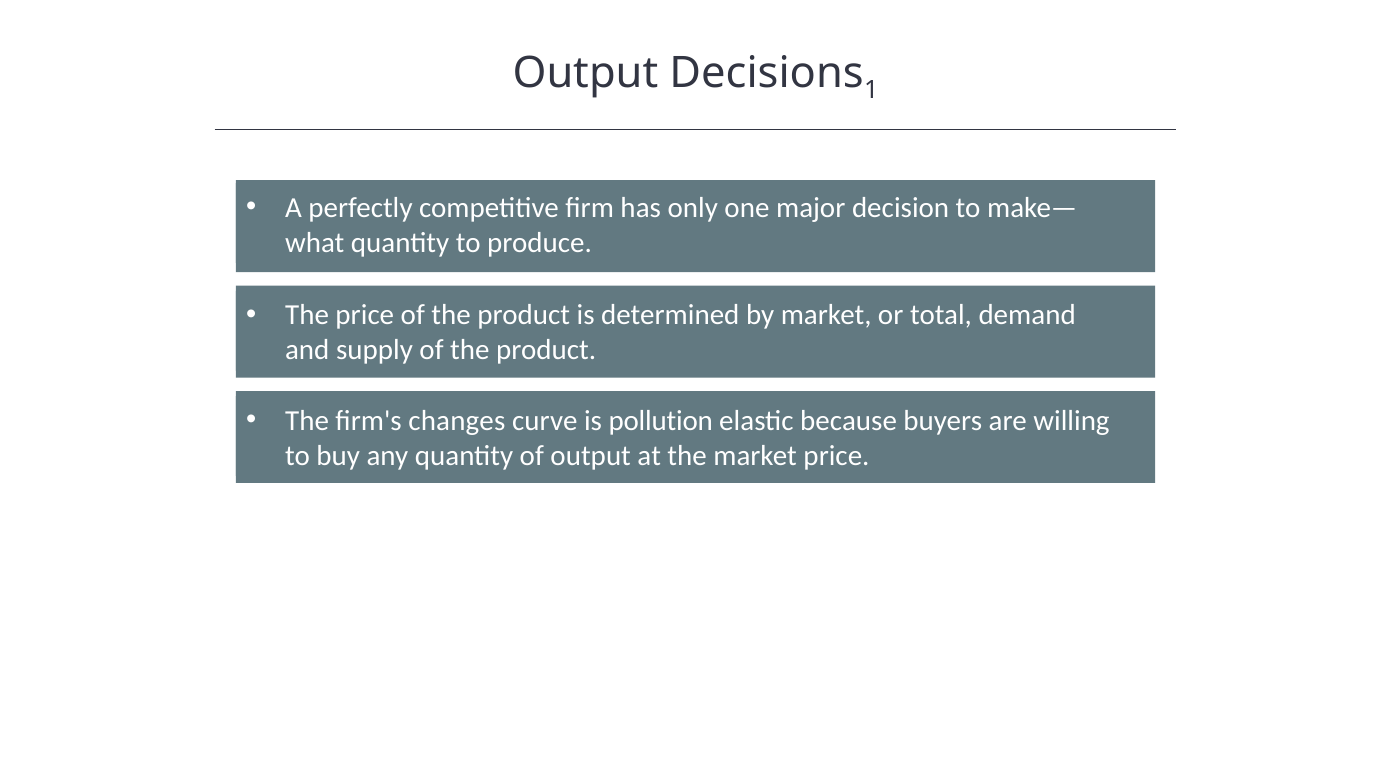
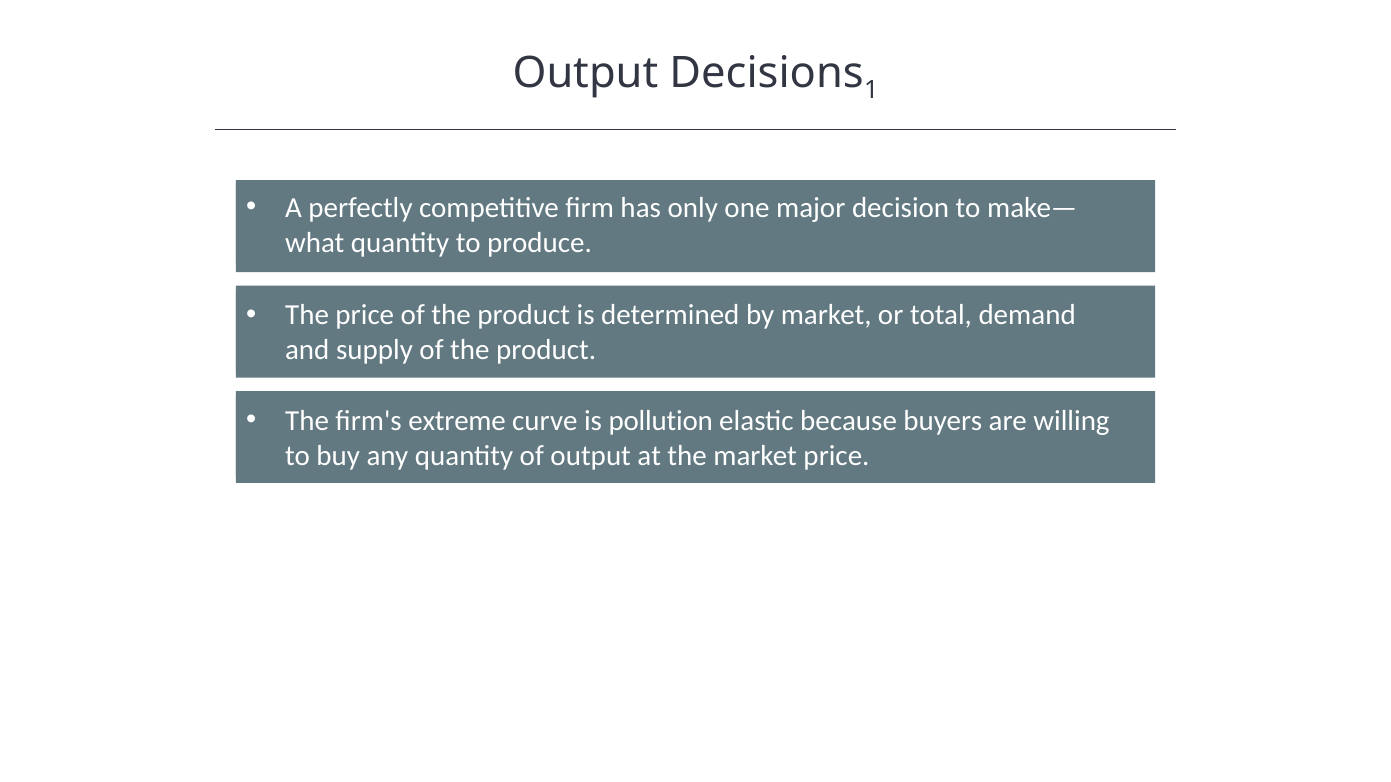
changes: changes -> extreme
